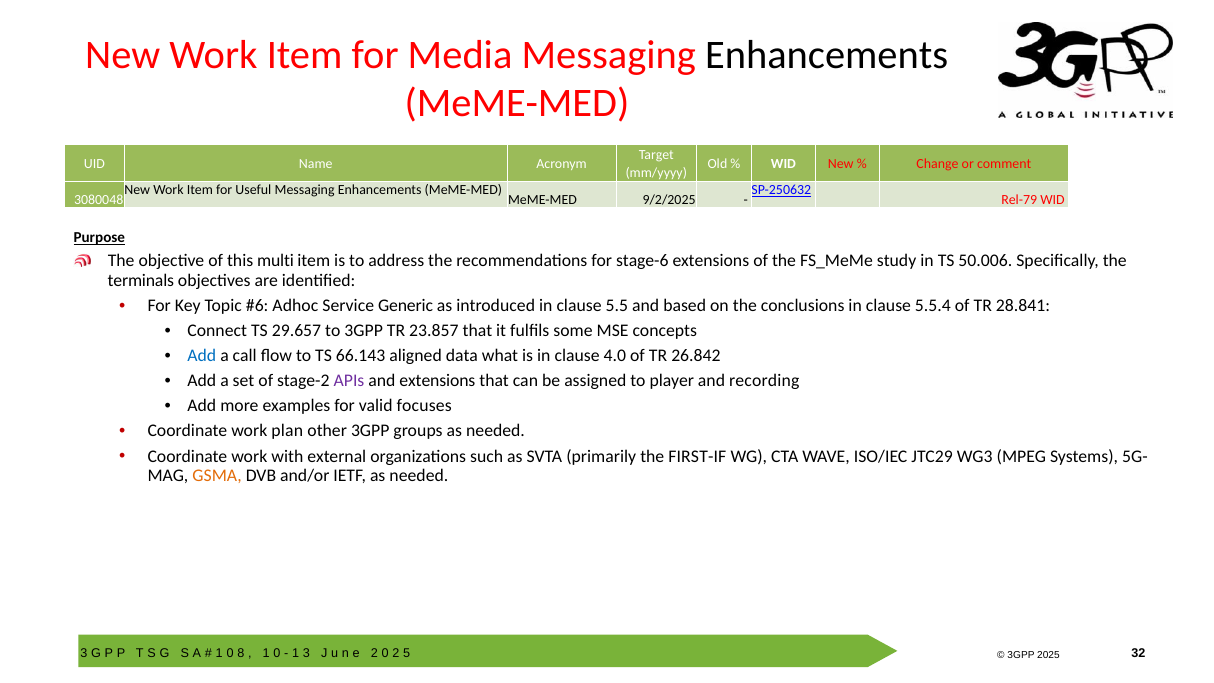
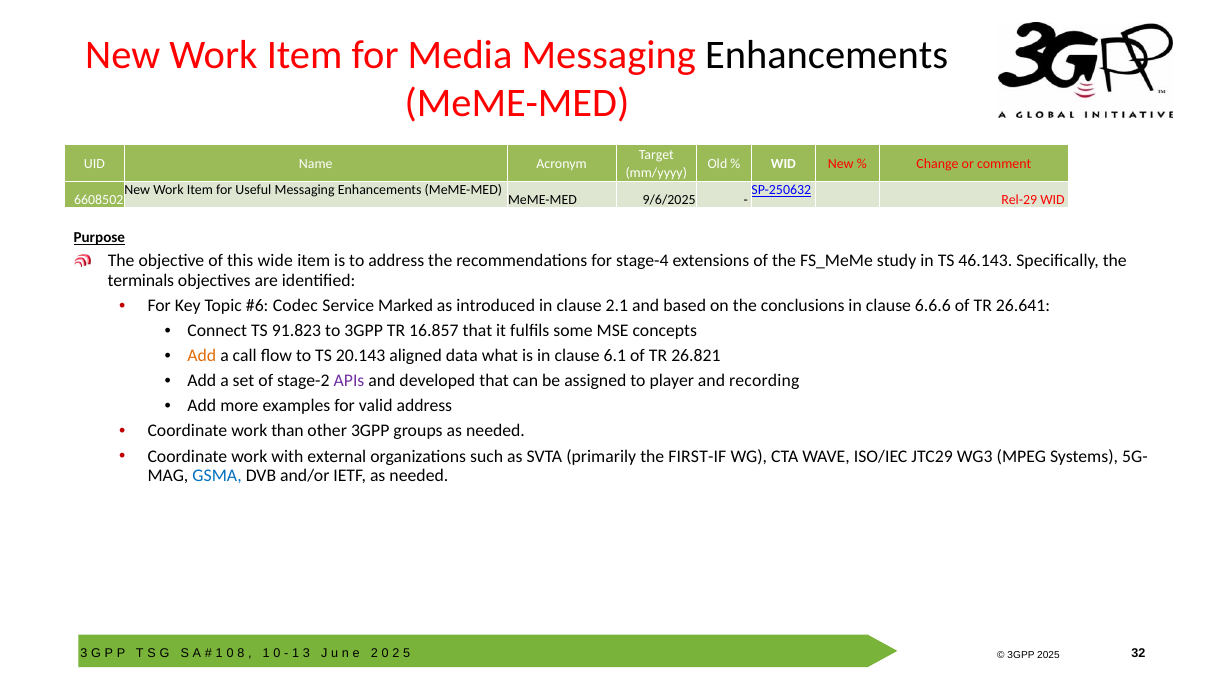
3080048: 3080048 -> 6608502
9/2/2025: 9/2/2025 -> 9/6/2025
Rel-79: Rel-79 -> Rel-29
multi: multi -> wide
stage-6: stage-6 -> stage-4
50.006: 50.006 -> 46.143
Adhoc: Adhoc -> Codec
Generic: Generic -> Marked
5.5: 5.5 -> 2.1
5.5.4: 5.5.4 -> 6.6.6
28.841: 28.841 -> 26.641
29.657: 29.657 -> 91.823
23.857: 23.857 -> 16.857
Add at (202, 356) colour: blue -> orange
66.143: 66.143 -> 20.143
4.0: 4.0 -> 6.1
26.842: 26.842 -> 26.821
and extensions: extensions -> developed
valid focuses: focuses -> address
plan: plan -> than
GSMA colour: orange -> blue
